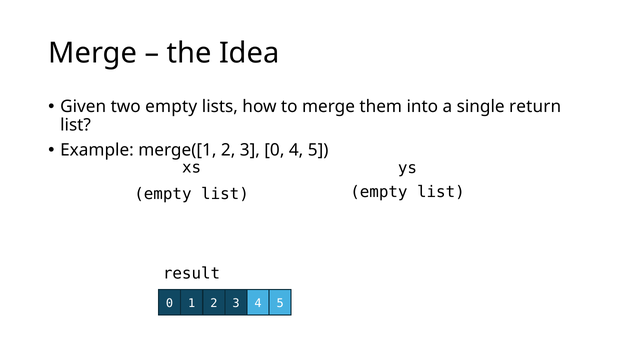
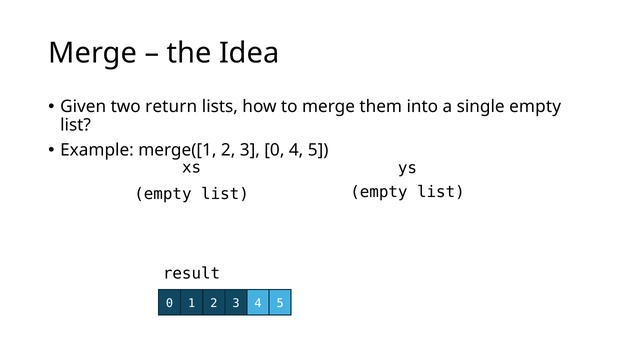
two empty: empty -> return
single return: return -> empty
